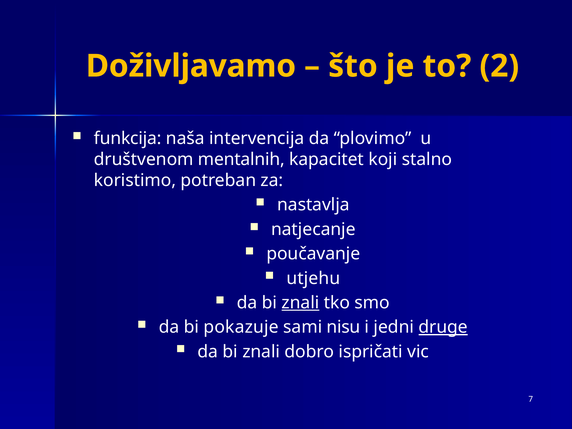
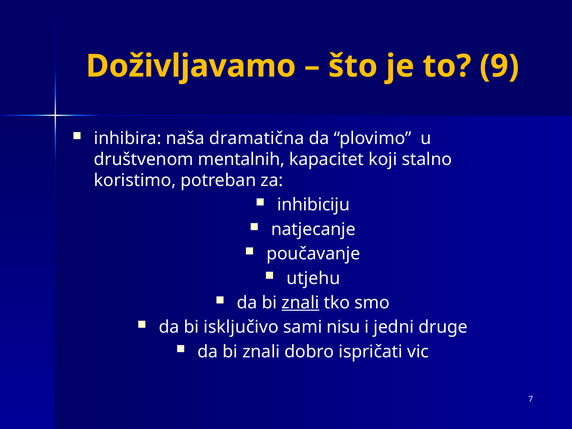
2: 2 -> 9
funkcija: funkcija -> inhibira
intervencija: intervencija -> dramatična
nastavlja: nastavlja -> inhibiciju
pokazuje: pokazuje -> isključivo
druge underline: present -> none
